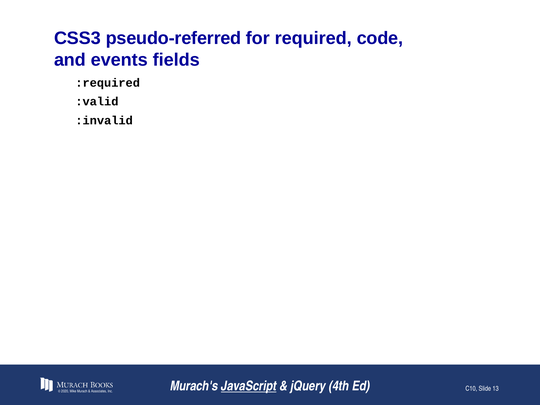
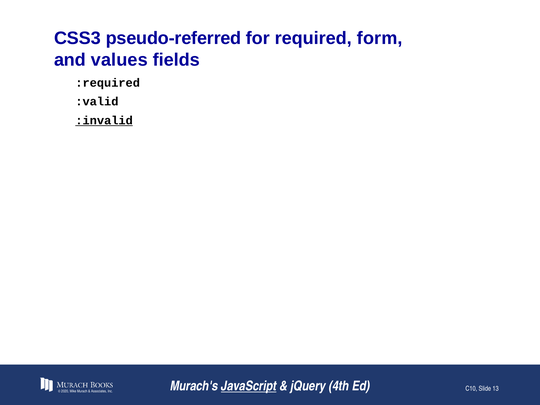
code: code -> form
events: events -> values
:invalid underline: none -> present
